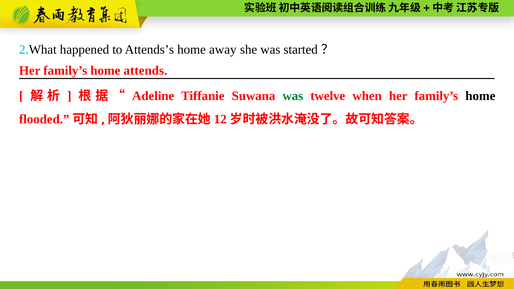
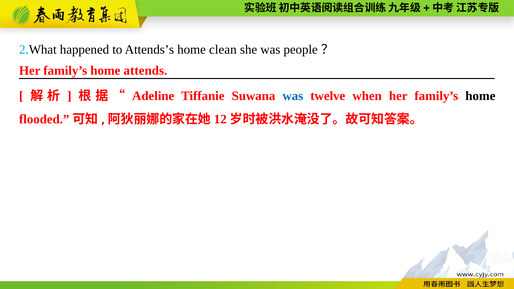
away: away -> clean
started: started -> people
was at (293, 96) colour: green -> blue
